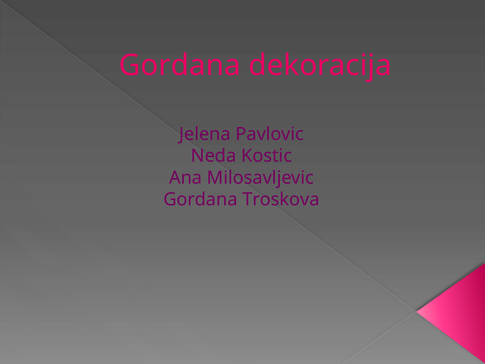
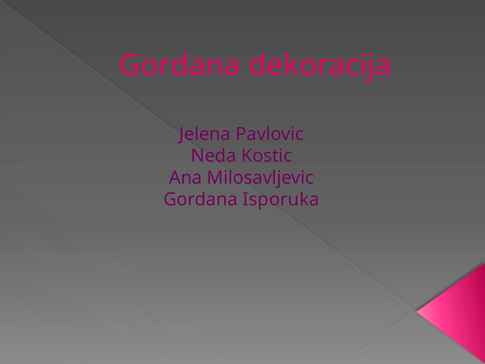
Troskova: Troskova -> Isporuka
